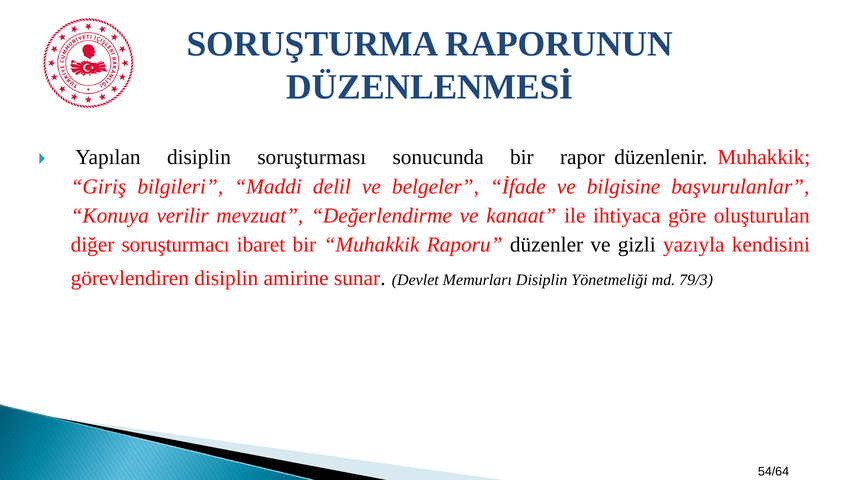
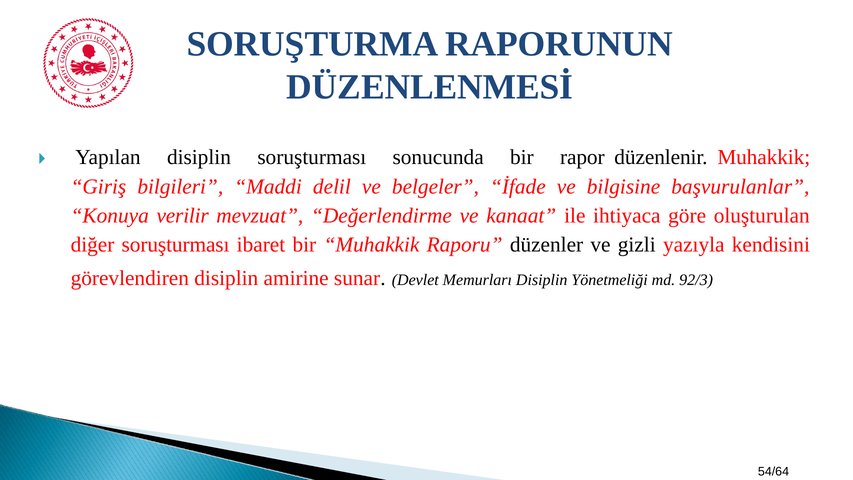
diğer soruşturmacı: soruşturmacı -> soruşturması
79/3: 79/3 -> 92/3
